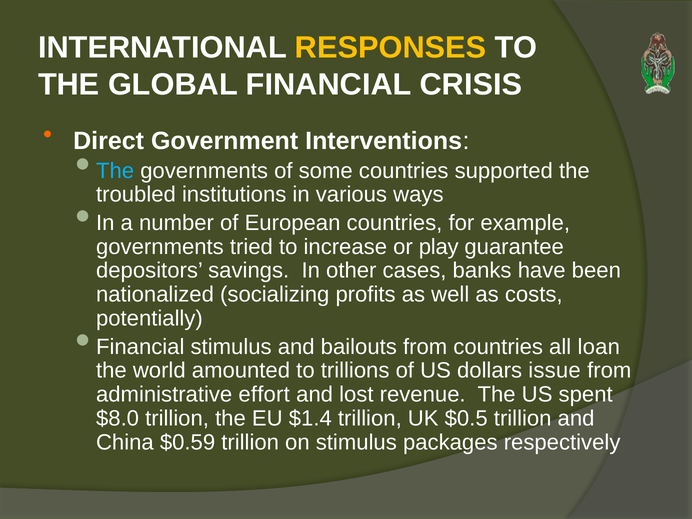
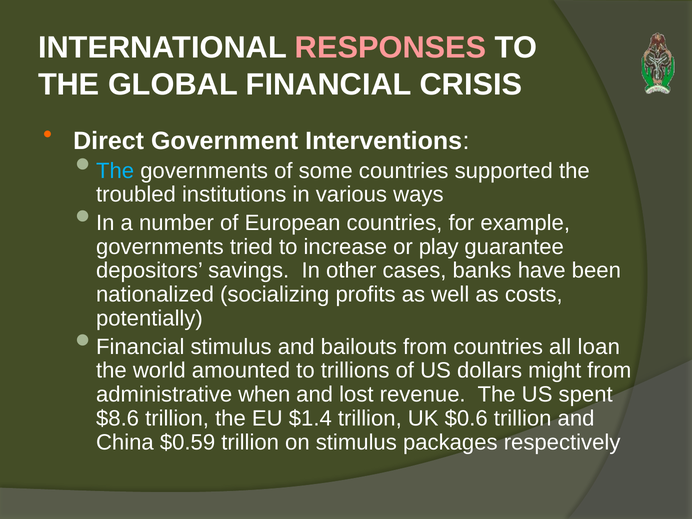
RESPONSES colour: yellow -> pink
issue: issue -> might
effort: effort -> when
$8.0: $8.0 -> $8.6
$0.5: $0.5 -> $0.6
